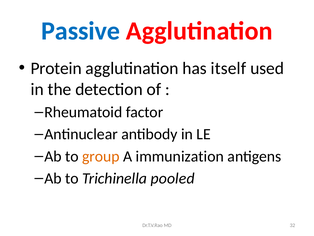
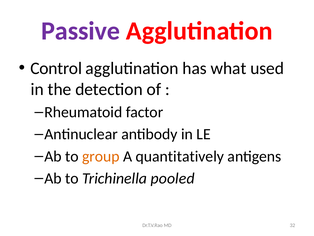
Passive colour: blue -> purple
Protein: Protein -> Control
itself: itself -> what
immunization: immunization -> quantitatively
